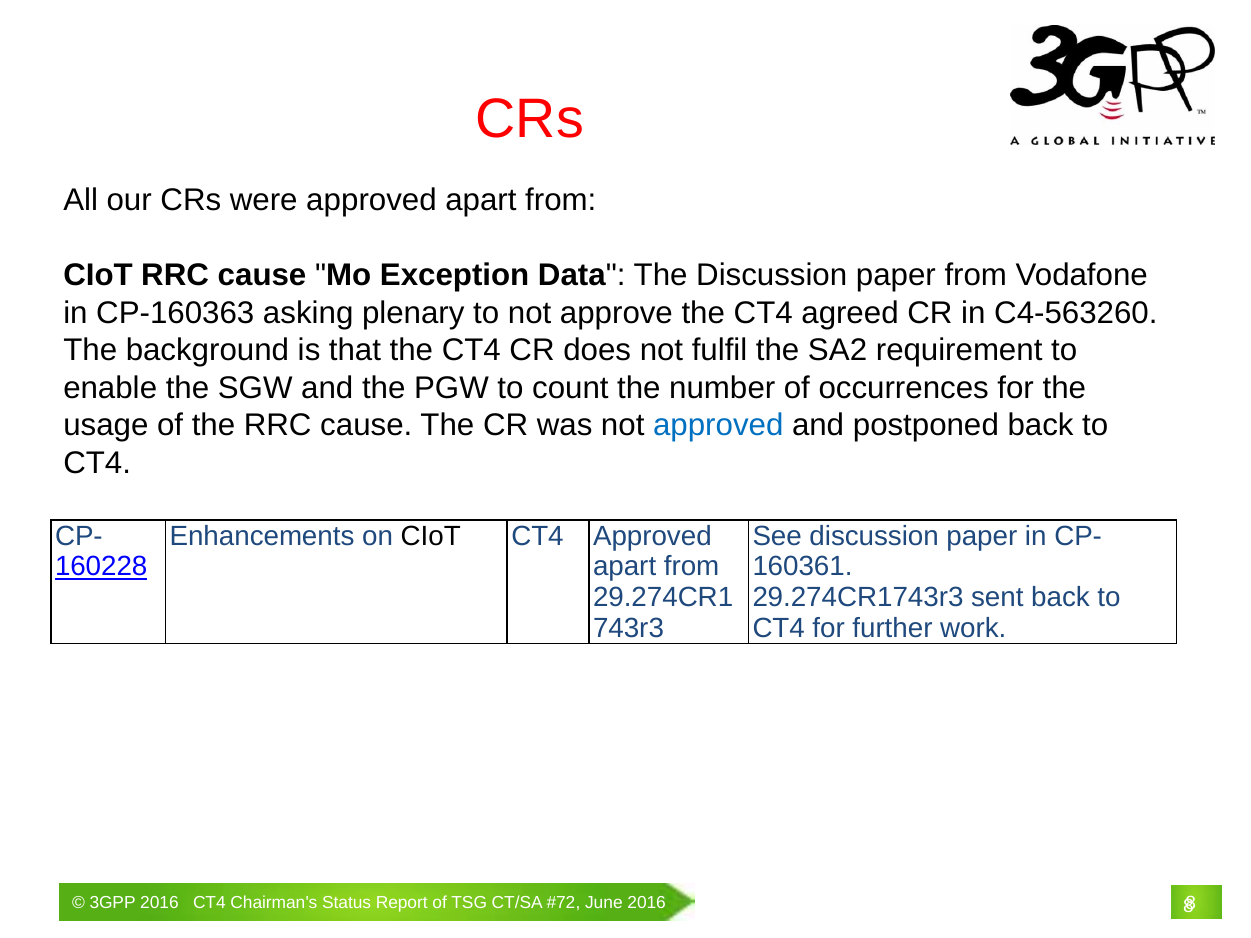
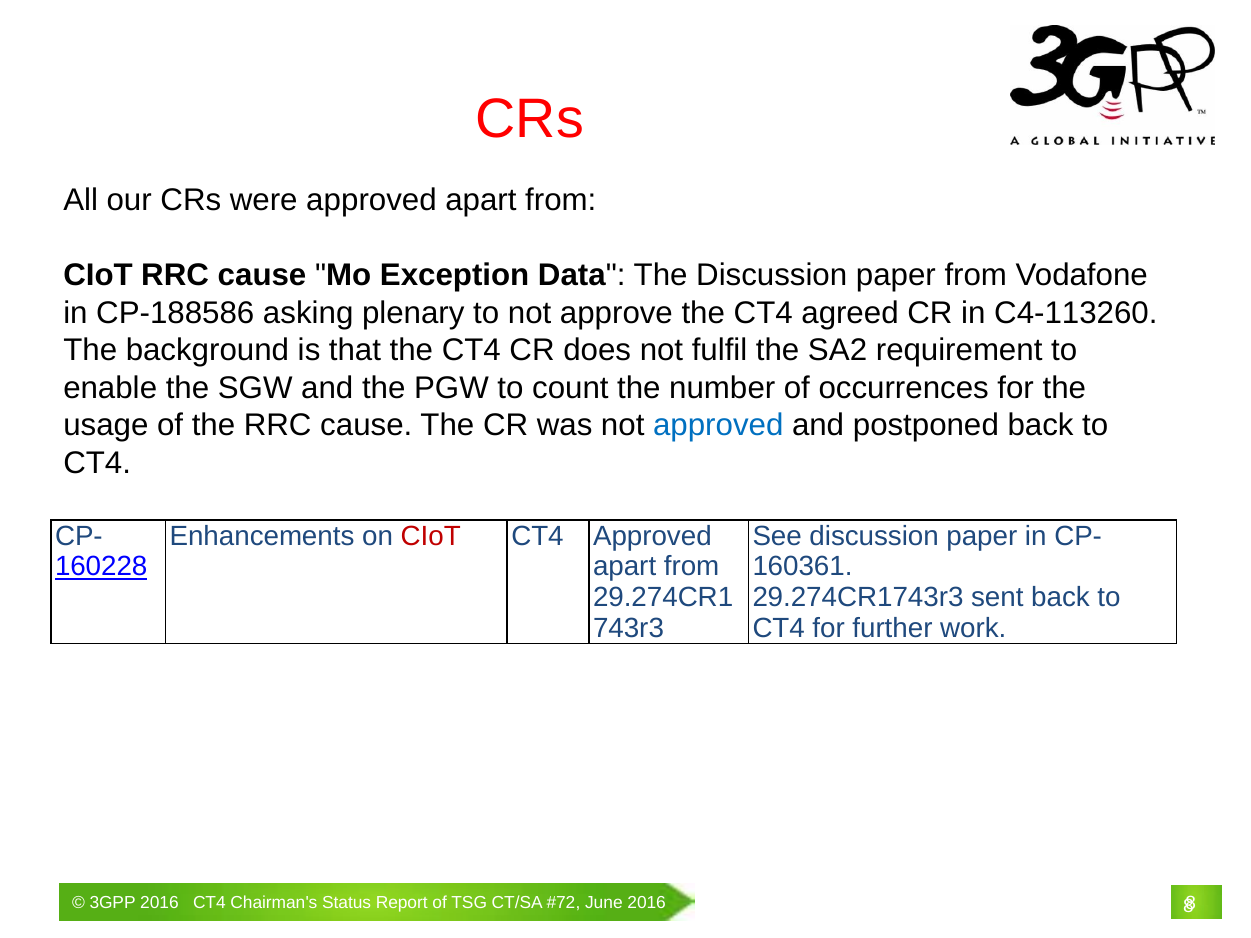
CP-160363: CP-160363 -> CP-188586
C4-563260: C4-563260 -> C4-113260
CIoT at (431, 536) colour: black -> red
